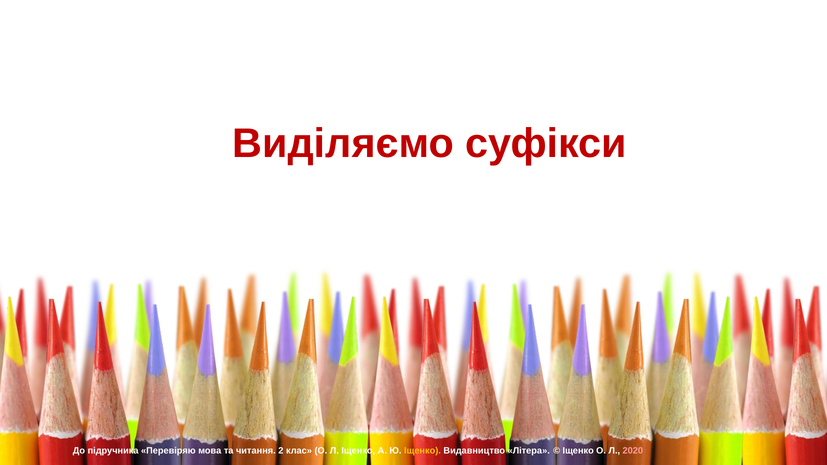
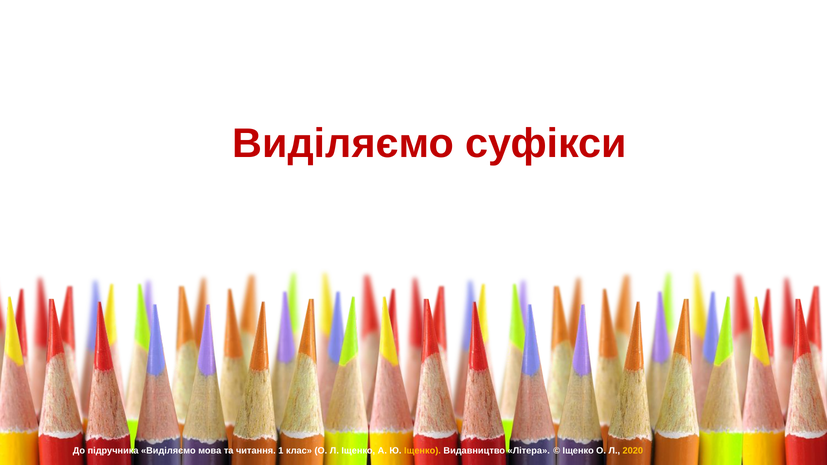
підручника Перевіряю: Перевіряю -> Виділяємо
2: 2 -> 1
2020 colour: pink -> yellow
